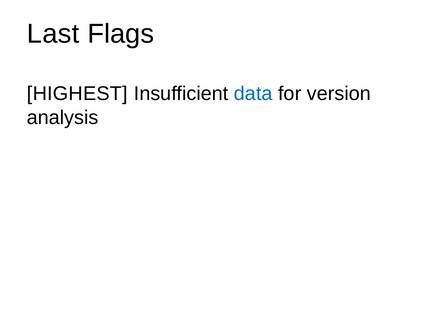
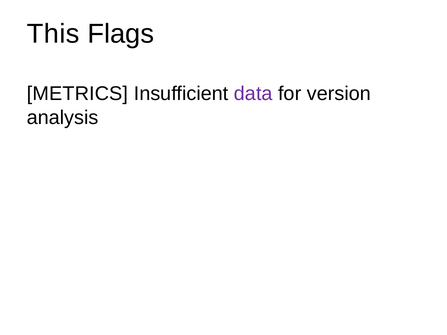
Last: Last -> This
HIGHEST: HIGHEST -> METRICS
data colour: blue -> purple
